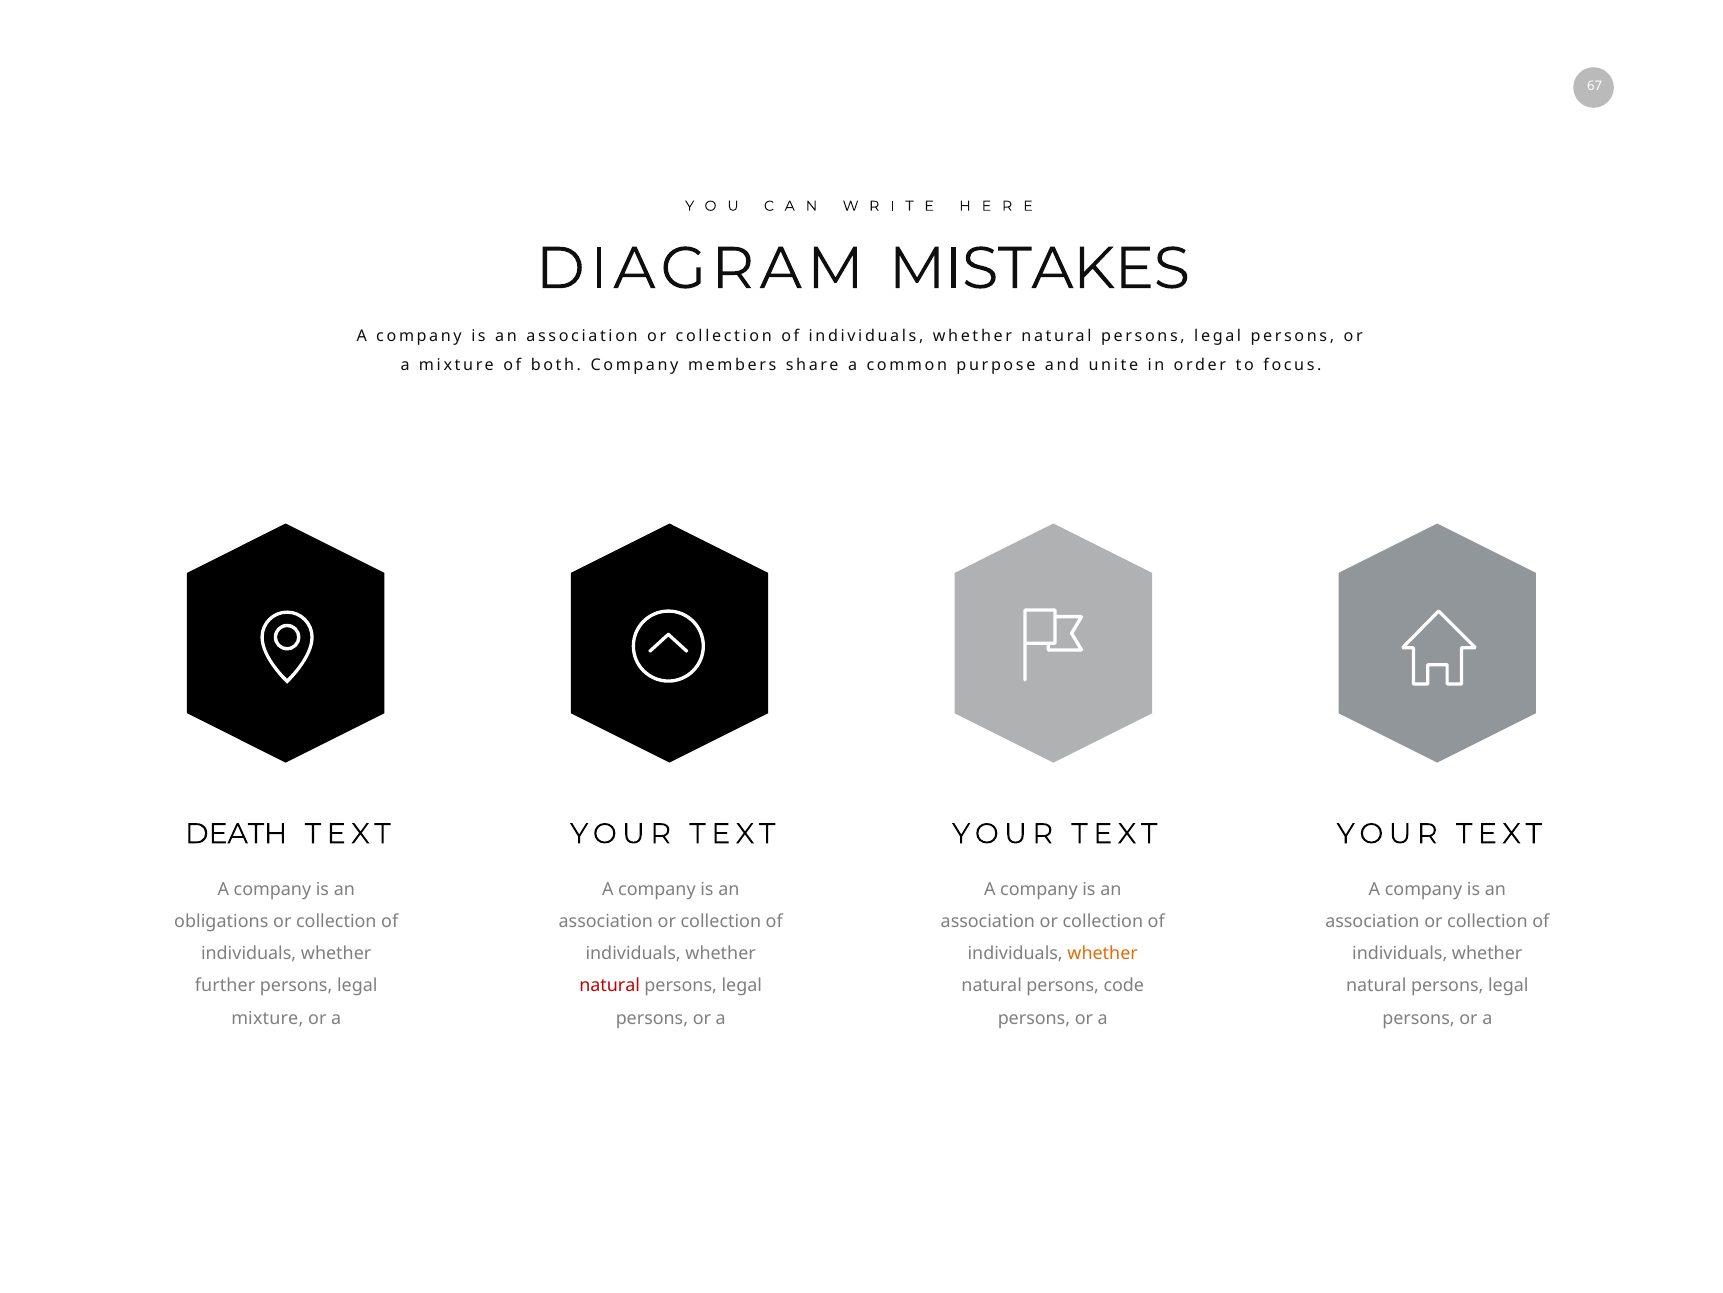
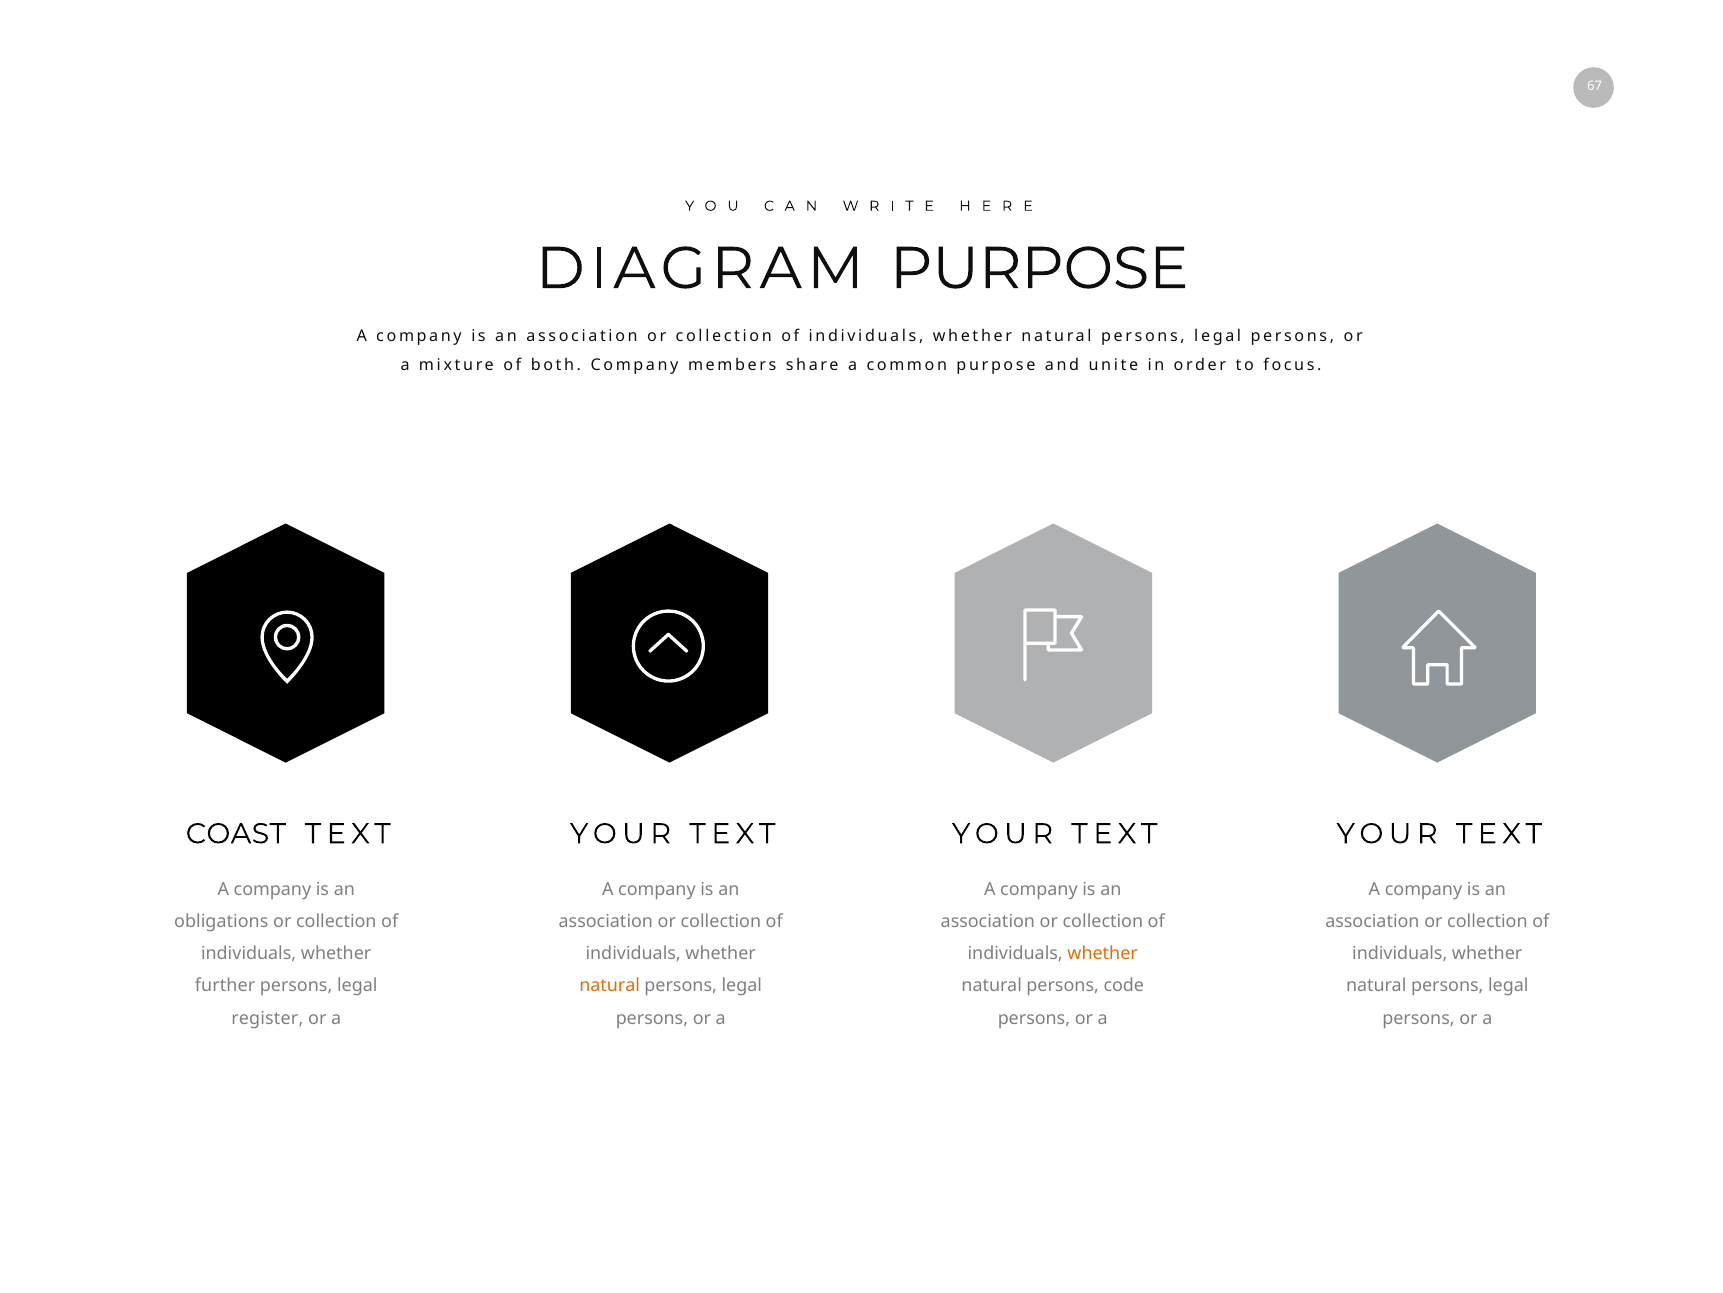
DIAGRAM MISTAKES: MISTAKES -> PURPOSE
DEATH: DEATH -> COAST
natural at (610, 985) colour: red -> orange
mixture at (267, 1018): mixture -> register
